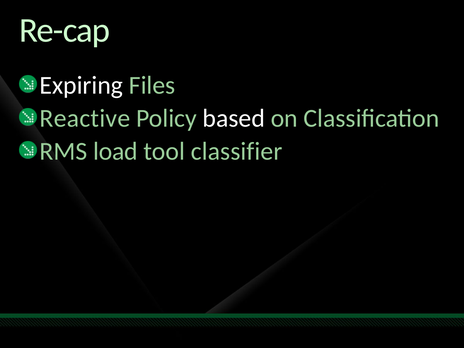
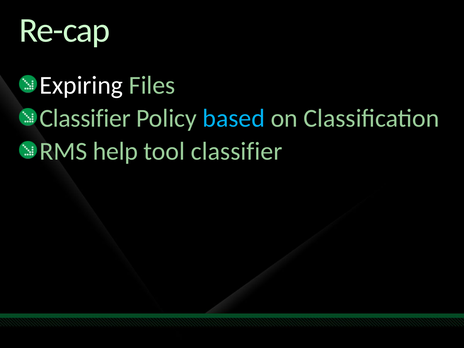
Reactive at (85, 118): Reactive -> Classifier
based colour: white -> light blue
load: load -> help
